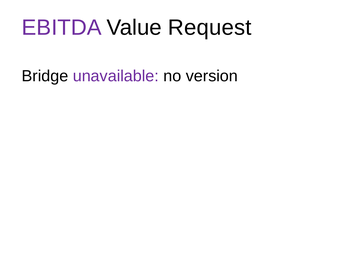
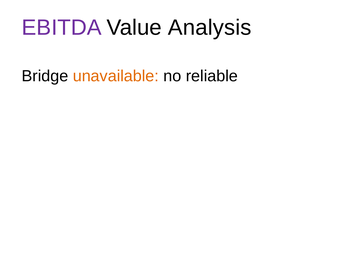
Request: Request -> Analysis
unavailable colour: purple -> orange
version: version -> reliable
